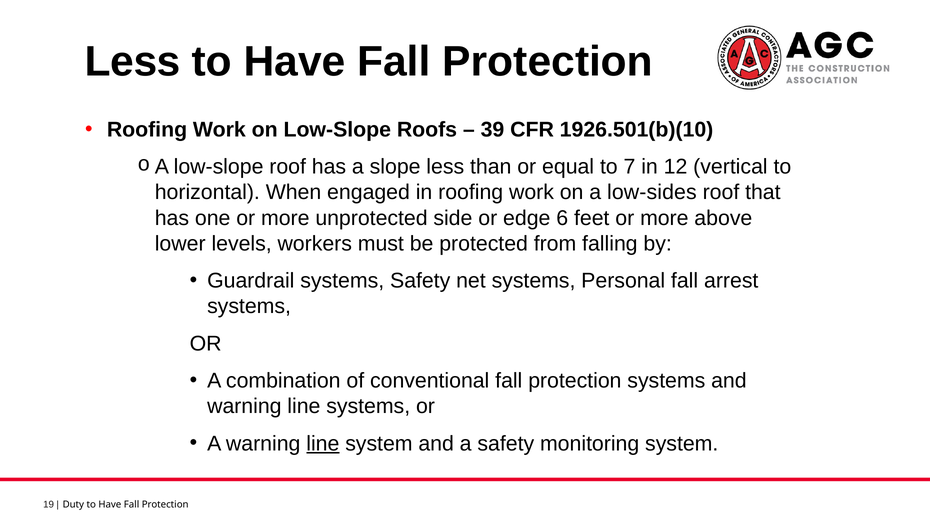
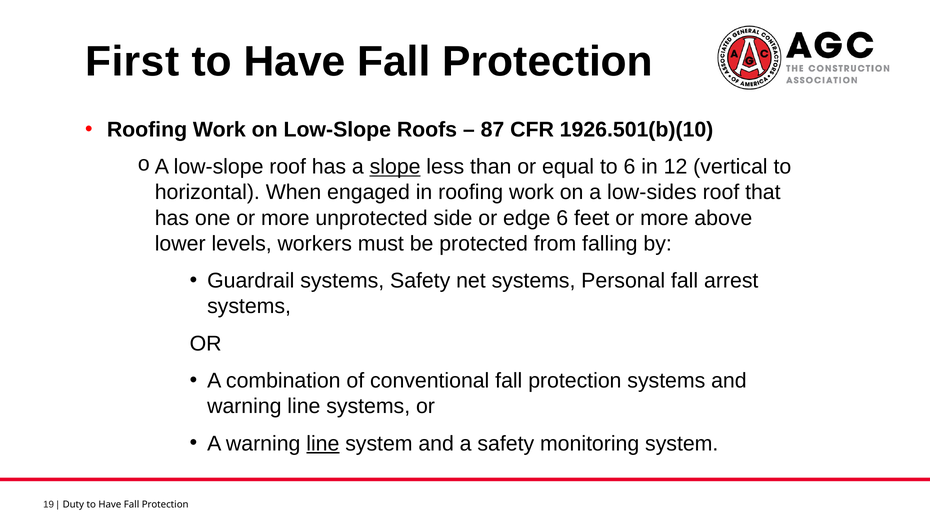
Less at (133, 61): Less -> First
39: 39 -> 87
slope underline: none -> present
to 7: 7 -> 6
